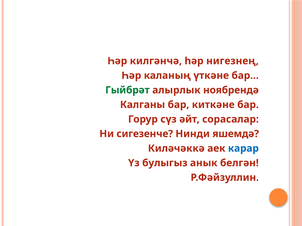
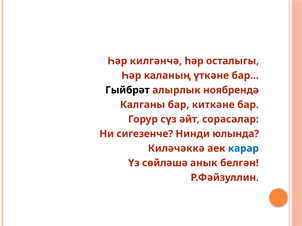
нигезнең: нигезнең -> осталыгы
Гыйбрәт colour: green -> black
яшемдә: яшемдә -> юлында
булыгыз: булыгыз -> сөйләшә
